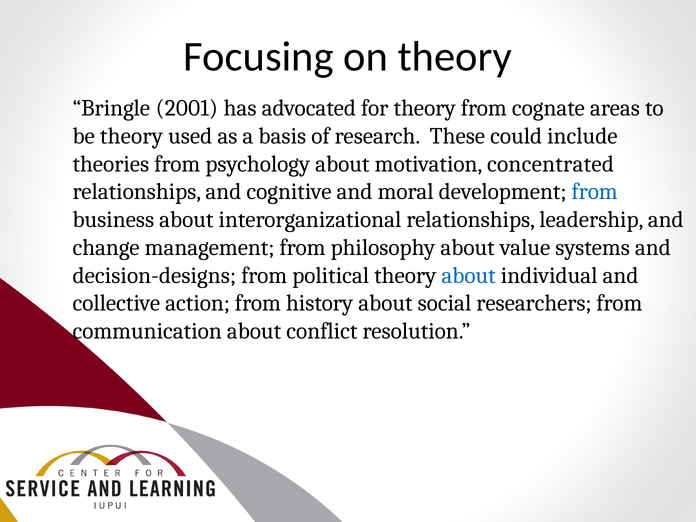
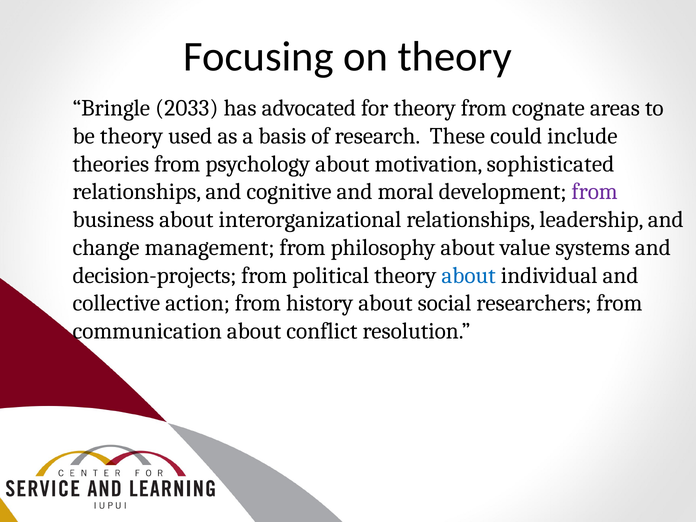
2001: 2001 -> 2033
concentrated: concentrated -> sophisticated
from at (595, 192) colour: blue -> purple
decision-designs: decision-designs -> decision-projects
